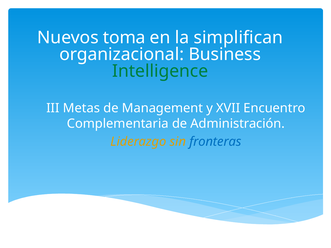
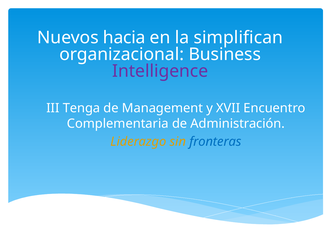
toma: toma -> hacia
Intelligence colour: green -> purple
Metas: Metas -> Tenga
